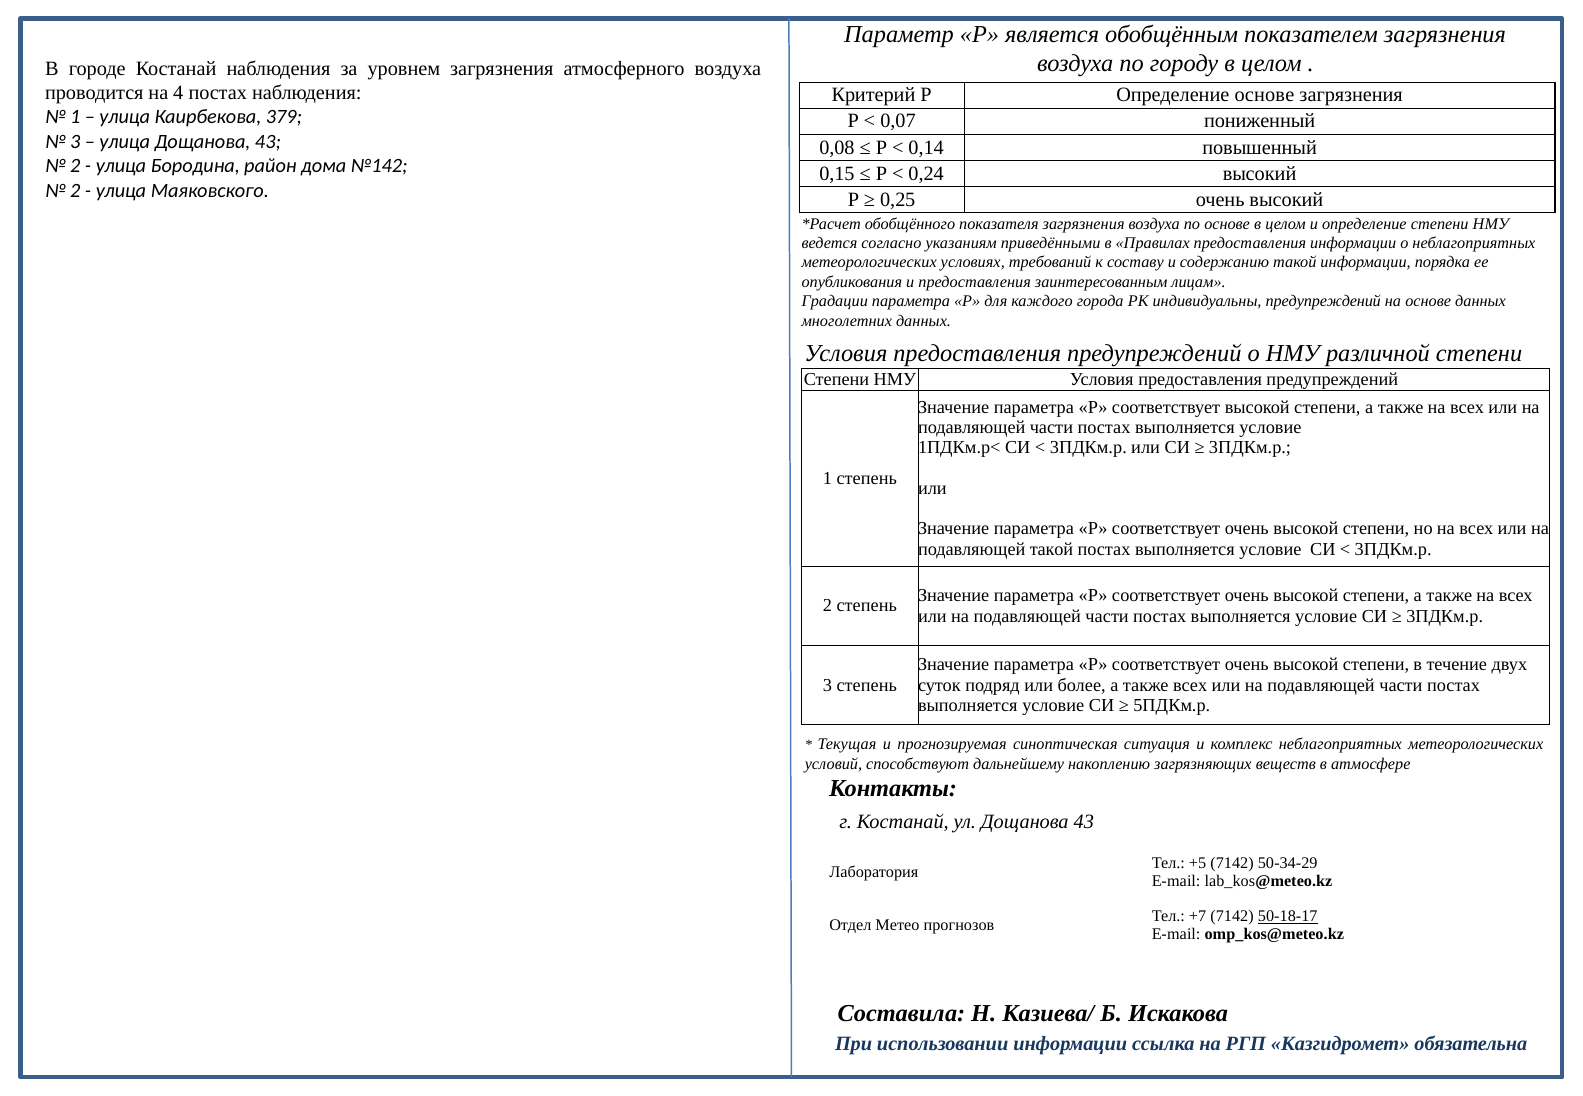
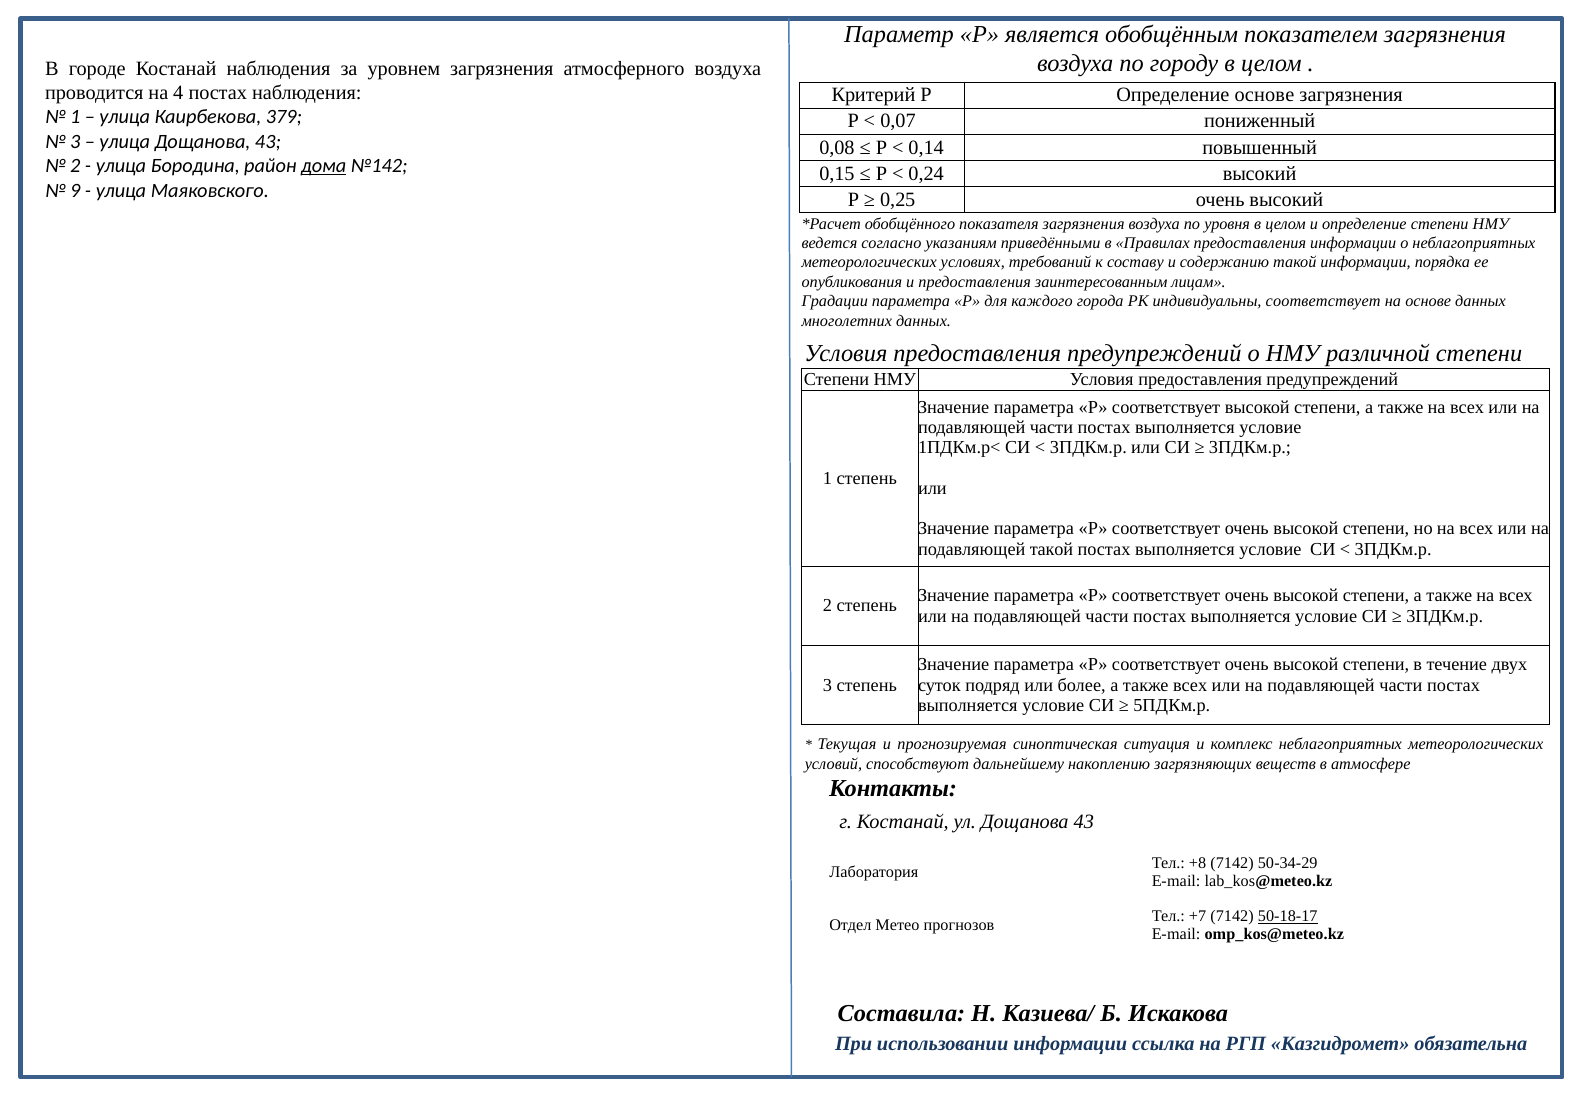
дома underline: none -> present
2 at (75, 190): 2 -> 9
по основе: основе -> уровня
индивидуальны предупреждений: предупреждений -> соответствует
+5: +5 -> +8
